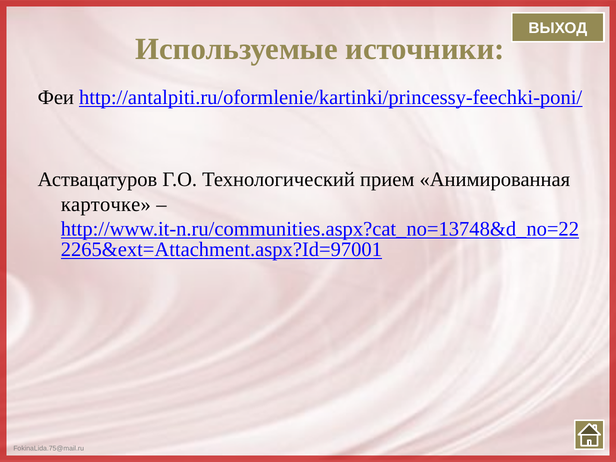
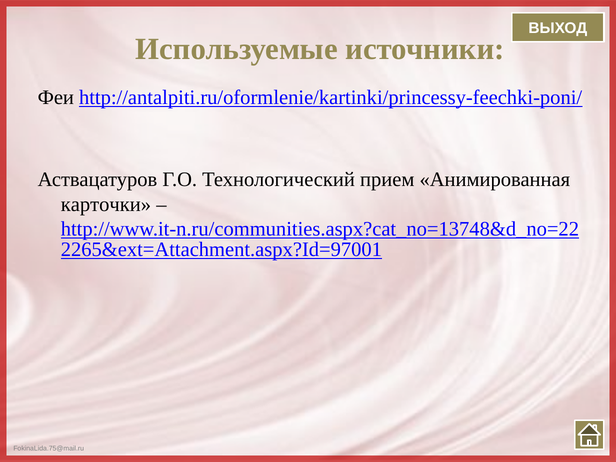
карточке: карточке -> карточки
